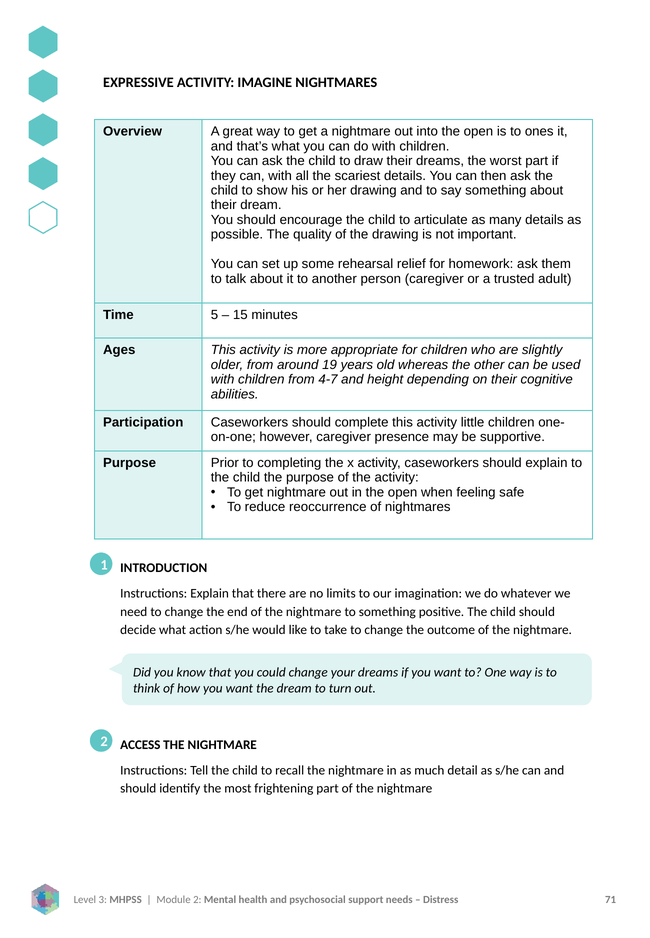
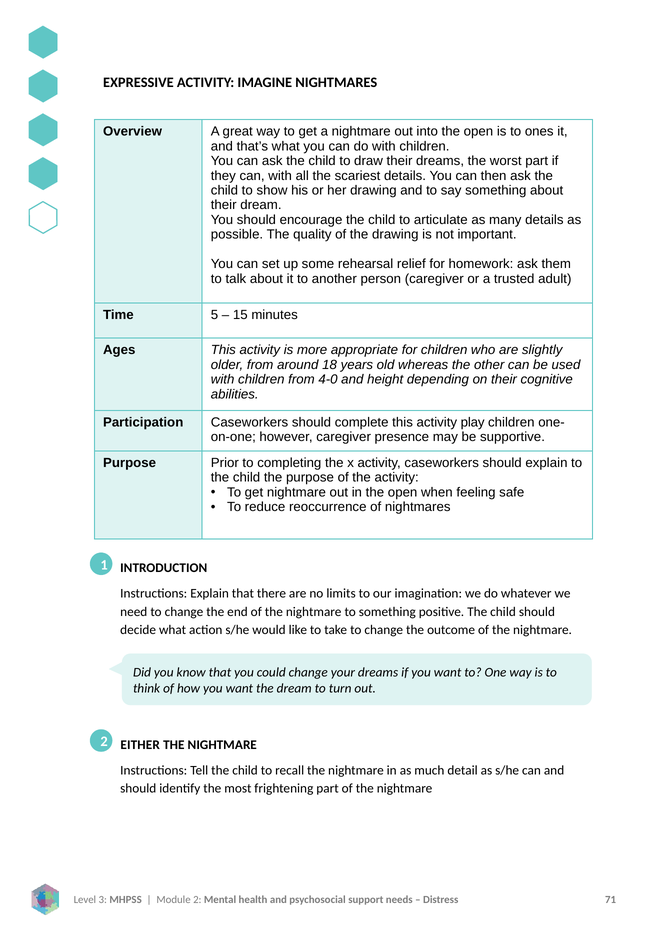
19: 19 -> 18
4-7: 4-7 -> 4-0
little: little -> play
ACCESS: ACCESS -> EITHER
